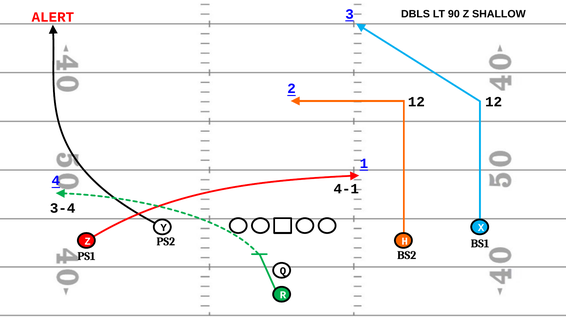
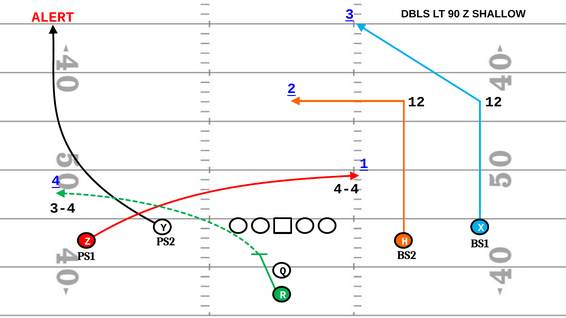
4-1: 4-1 -> 4-4
